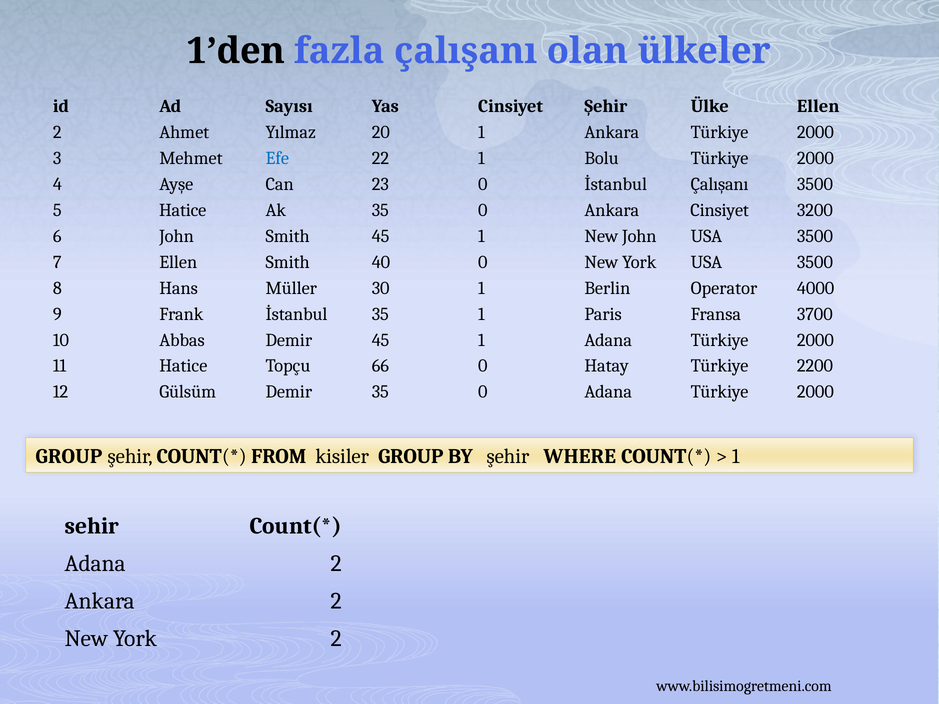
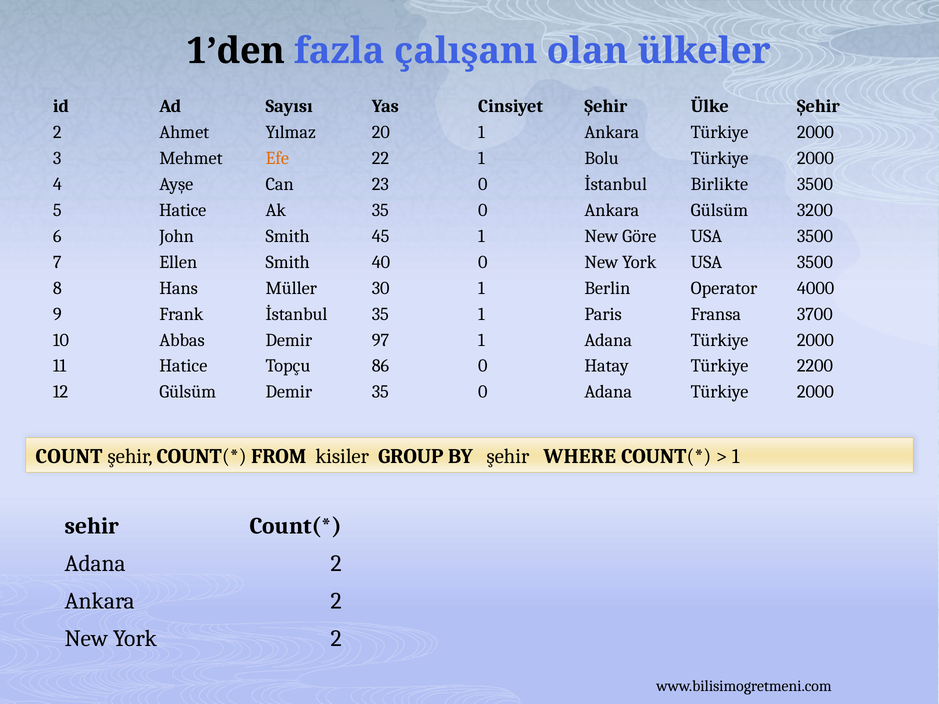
Ülke Ellen: Ellen -> Şehir
Efe colour: blue -> orange
İstanbul Çalışanı: Çalışanı -> Birlikte
Ankara Cinsiyet: Cinsiyet -> Gülsüm
New John: John -> Göre
Demir 45: 45 -> 97
66: 66 -> 86
GROUP at (69, 457): GROUP -> COUNT
